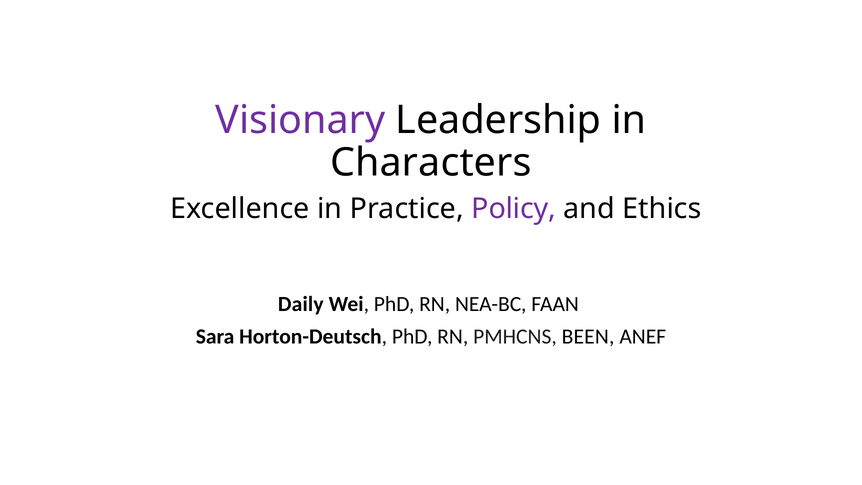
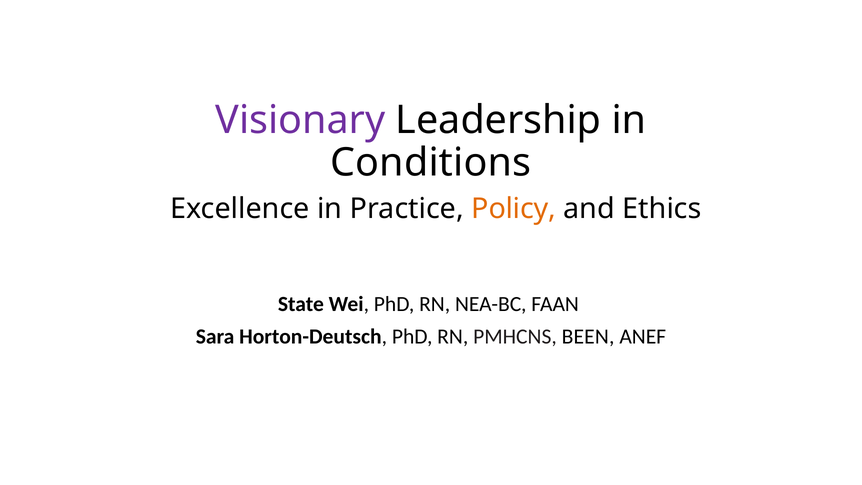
Characters: Characters -> Conditions
Policy colour: purple -> orange
Daily: Daily -> State
